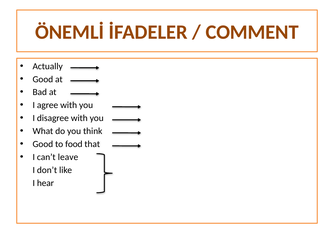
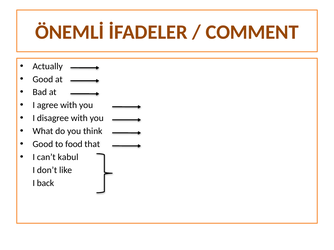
leave: leave -> kabul
hear: hear -> back
